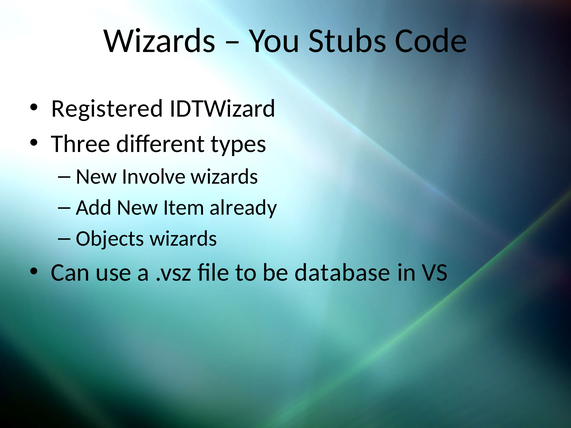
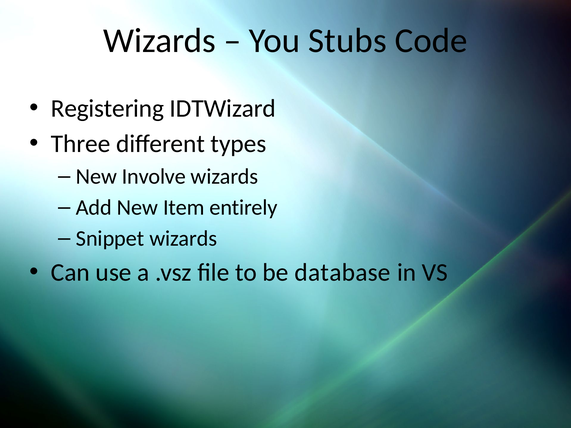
Registered: Registered -> Registering
already: already -> entirely
Objects: Objects -> Snippet
